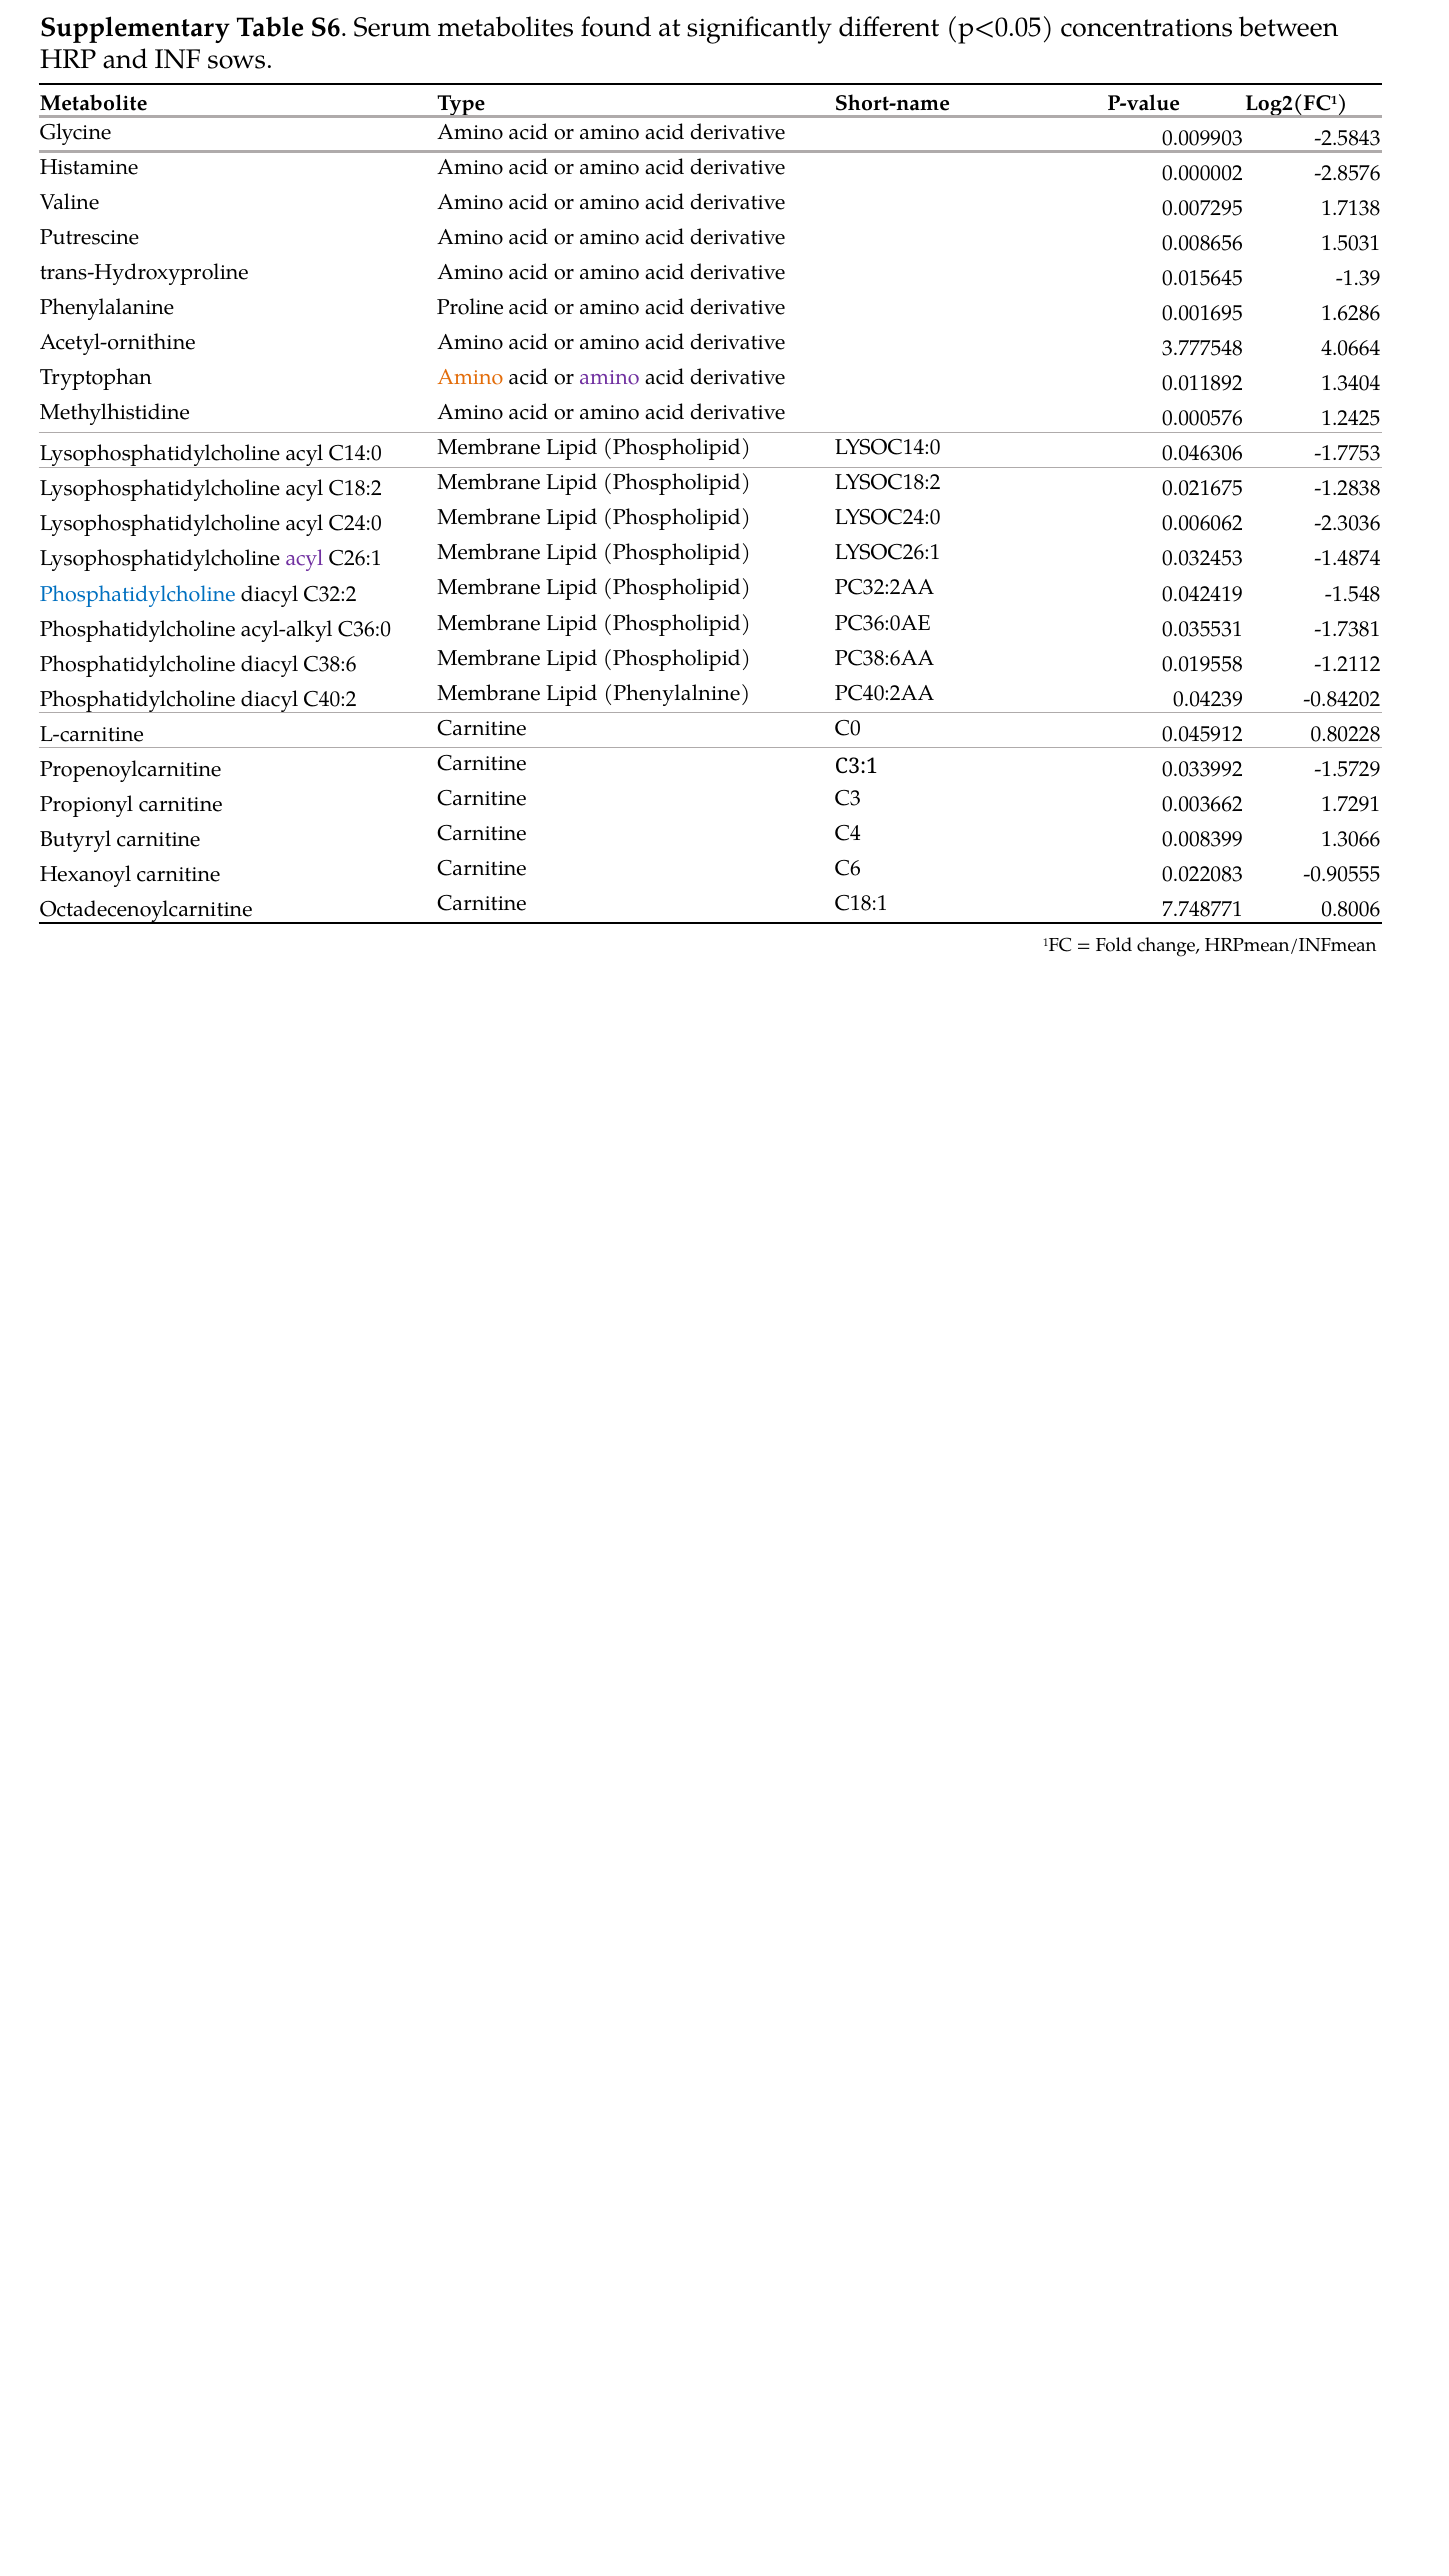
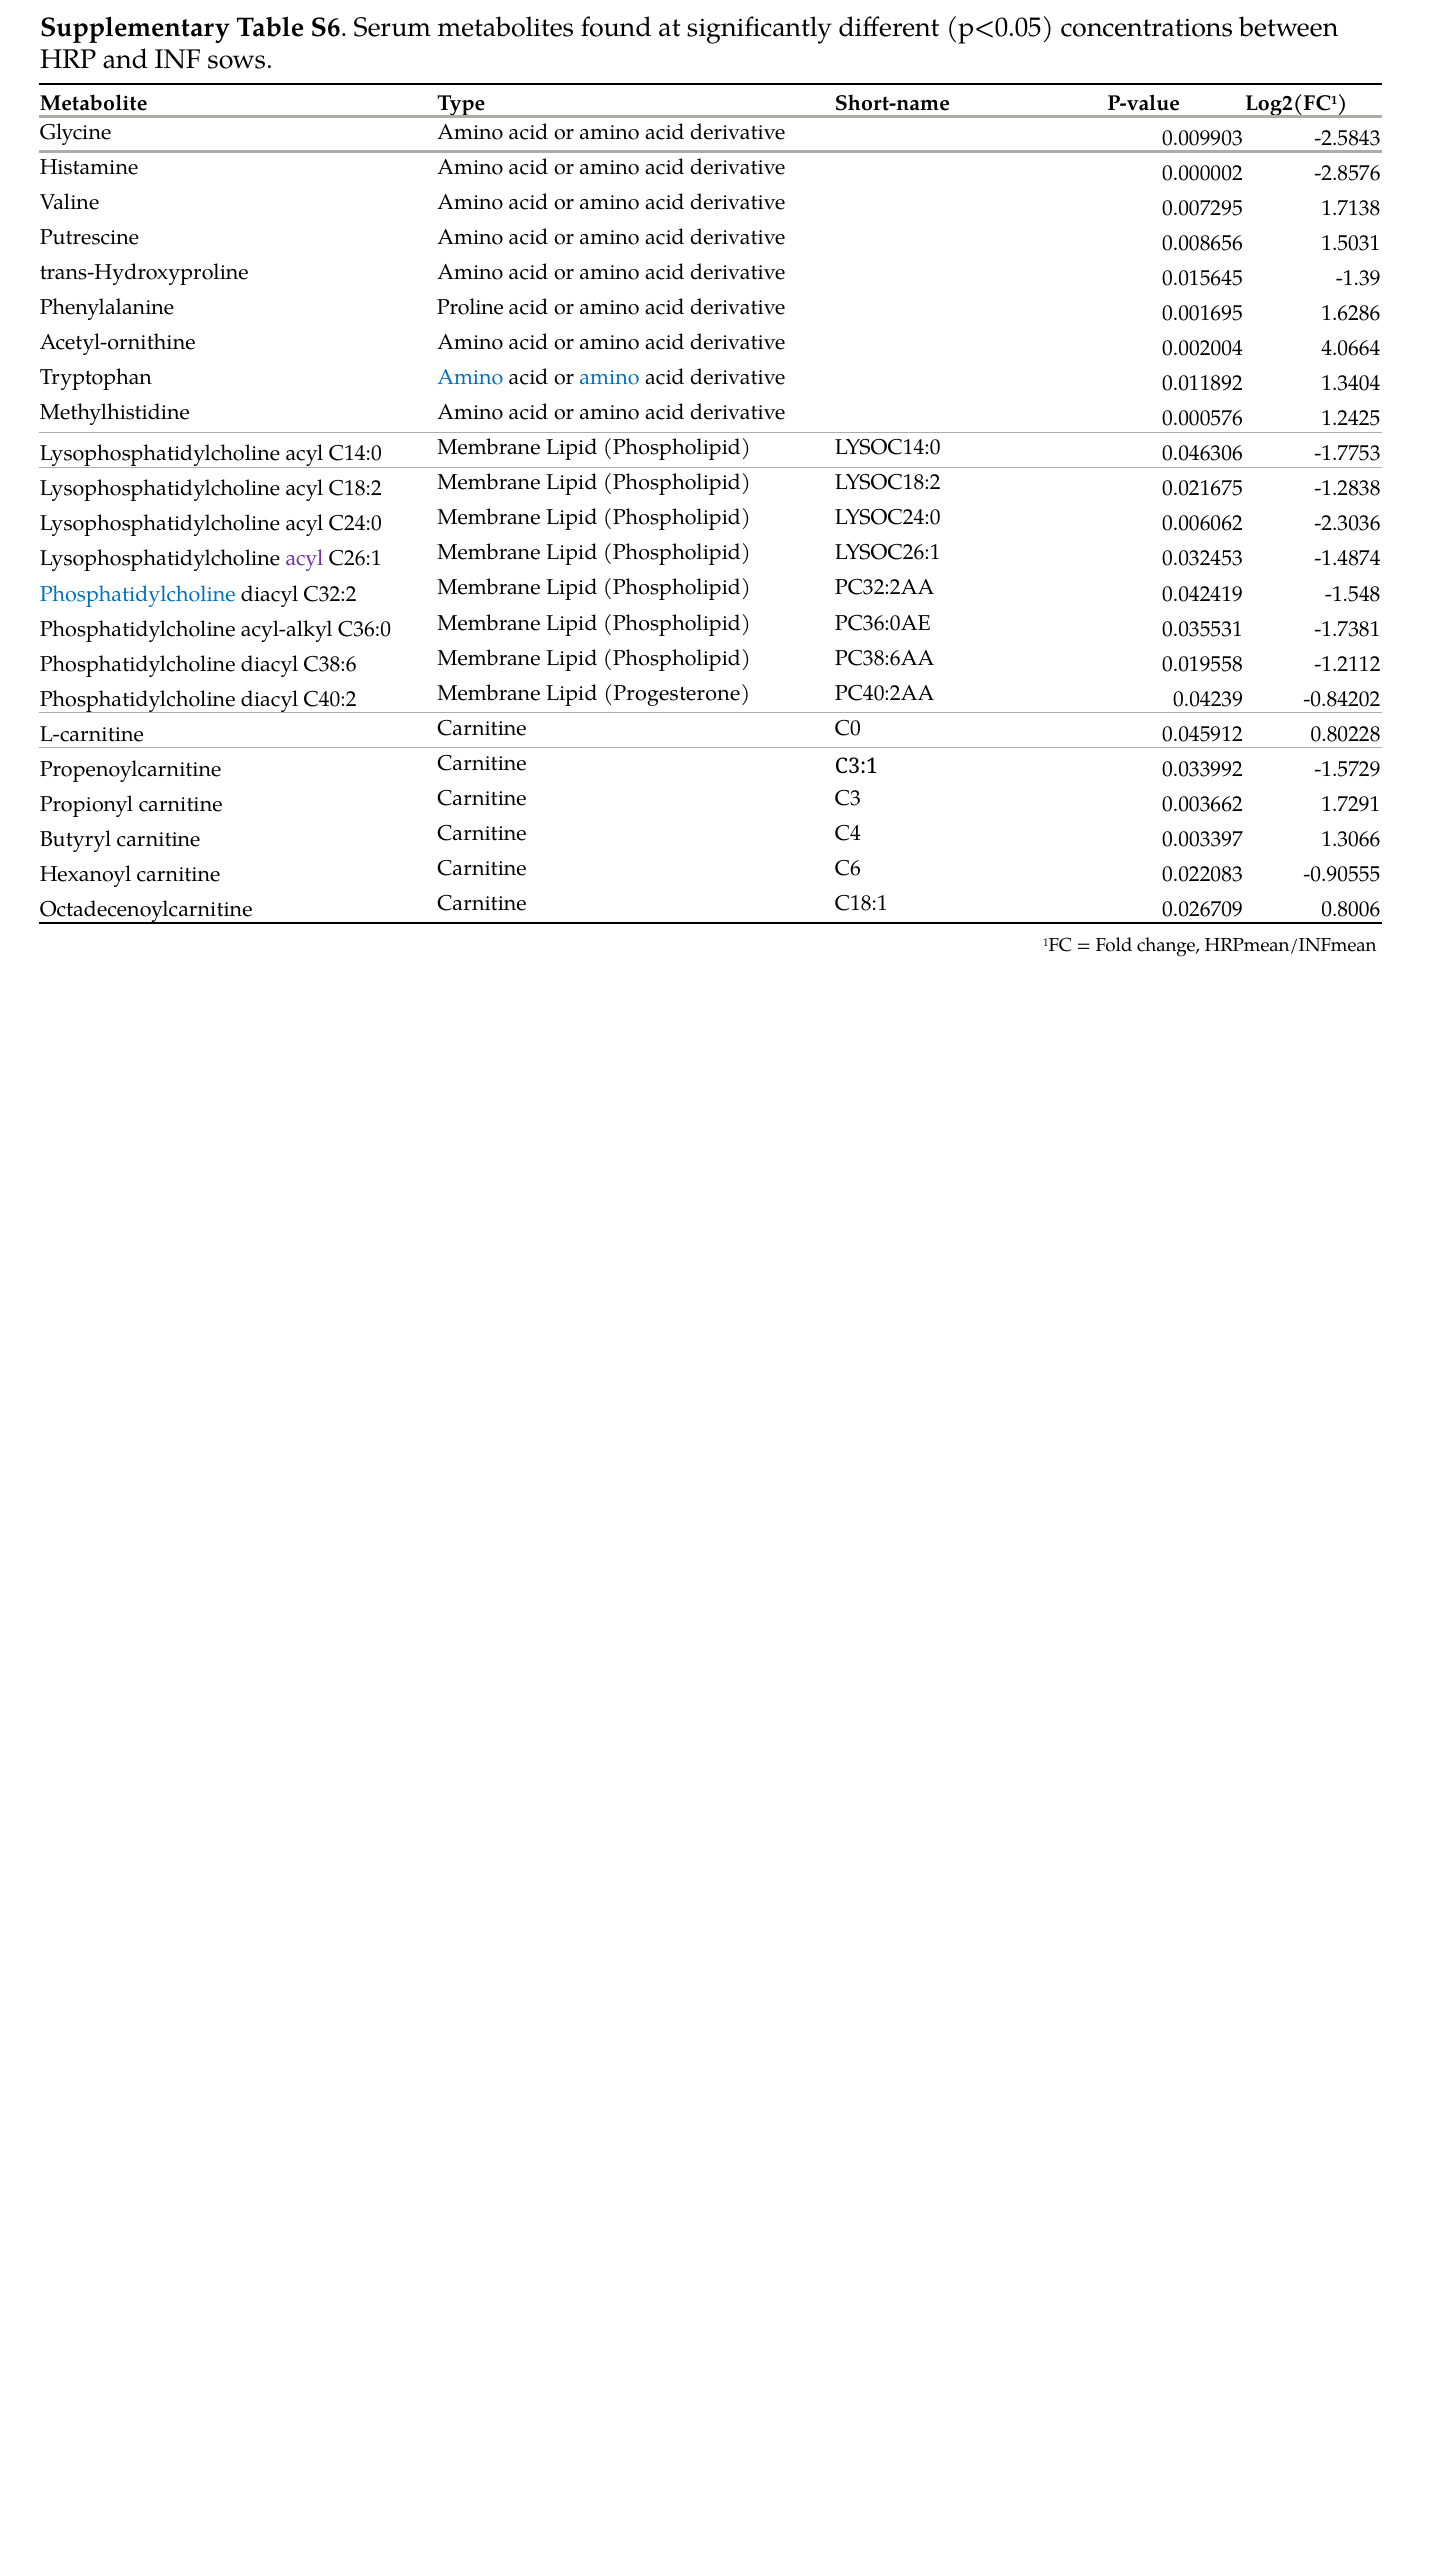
3.777548: 3.777548 -> 0.002004
Amino at (470, 378) colour: orange -> blue
amino at (609, 378) colour: purple -> blue
Phenylalnine: Phenylalnine -> Progesterone
0.008399: 0.008399 -> 0.003397
7.748771: 7.748771 -> 0.026709
